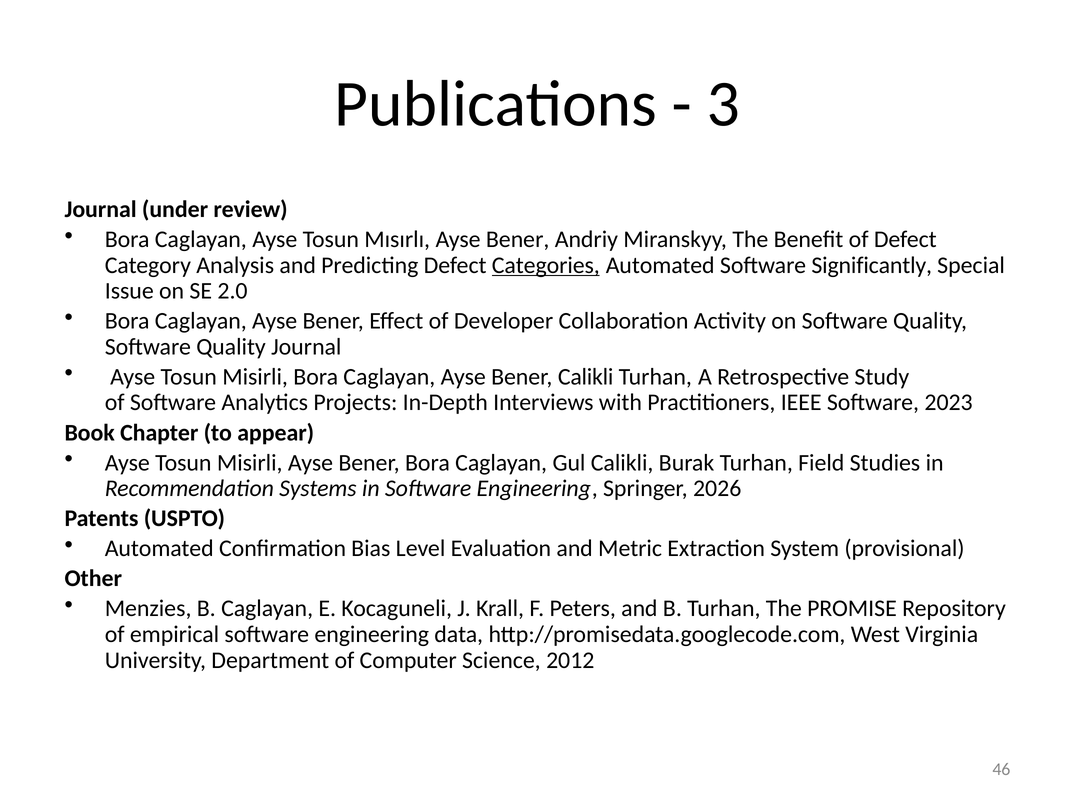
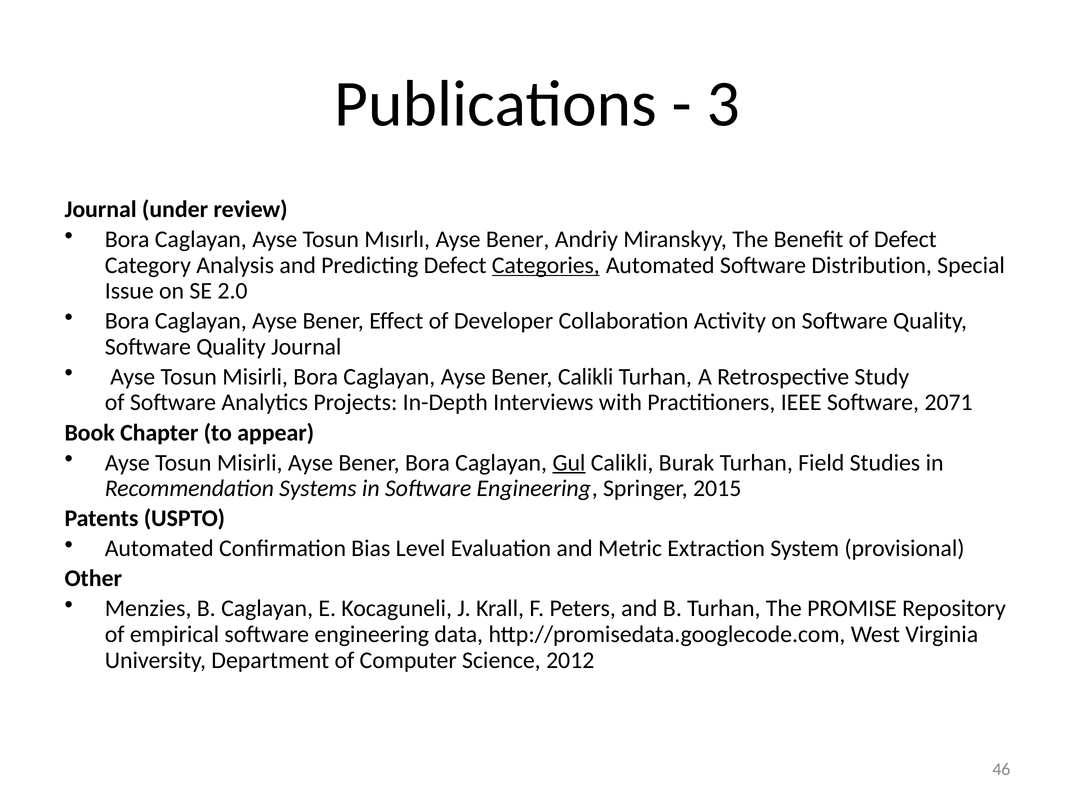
Significantly: Significantly -> Distribution
2023: 2023 -> 2071
Gul underline: none -> present
2026: 2026 -> 2015
